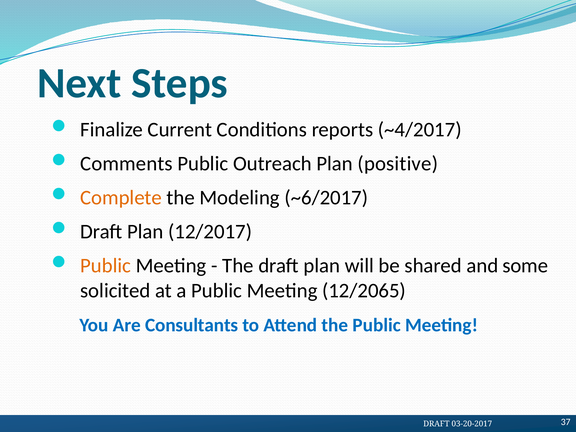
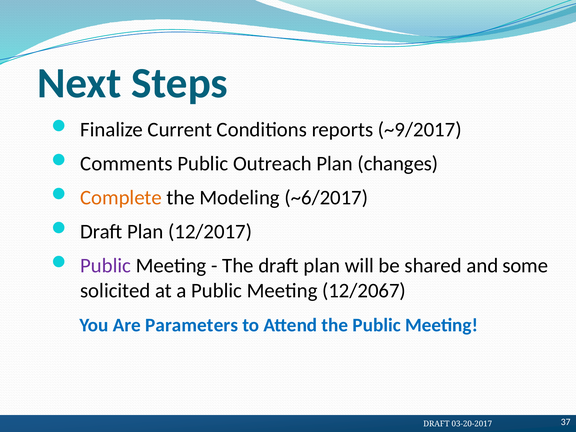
~4/2017: ~4/2017 -> ~9/2017
positive: positive -> changes
Public at (106, 265) colour: orange -> purple
12/2065: 12/2065 -> 12/2067
Consultants: Consultants -> Parameters
